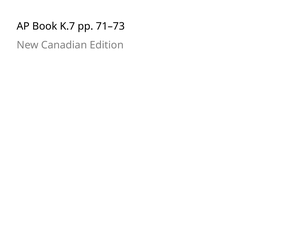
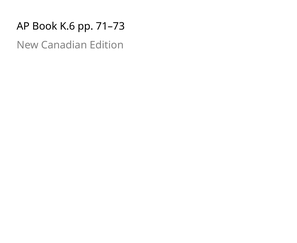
K.7: K.7 -> K.6
